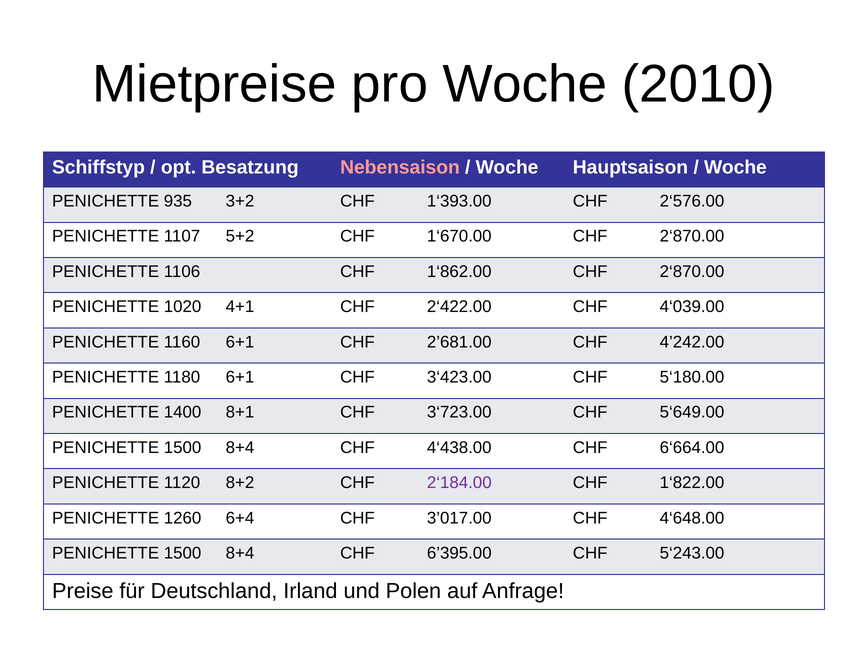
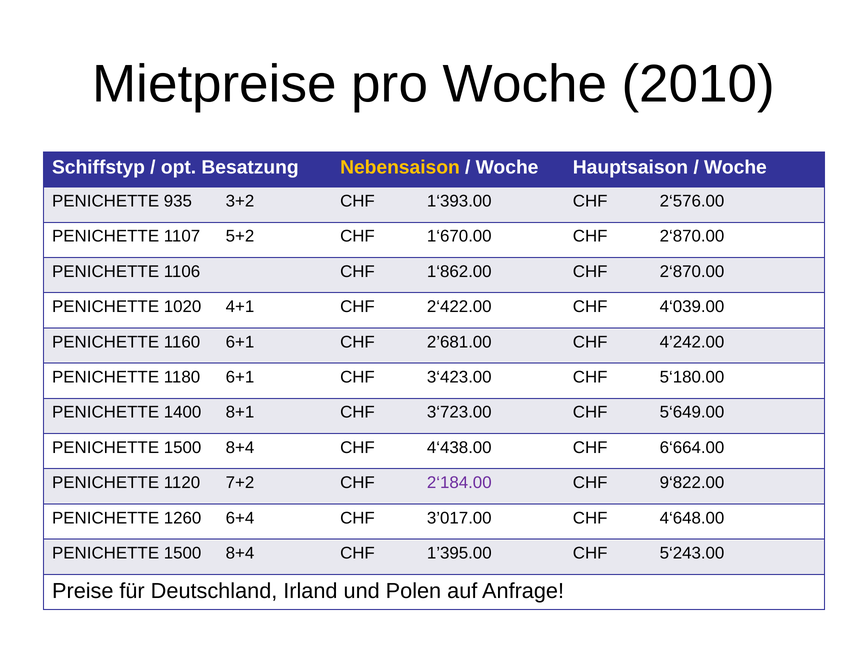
Nebensaison colour: pink -> yellow
8+2: 8+2 -> 7+2
1‘822.00: 1‘822.00 -> 9‘822.00
6’395.00: 6’395.00 -> 1’395.00
